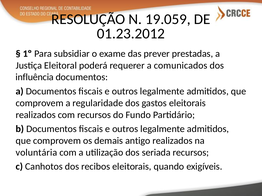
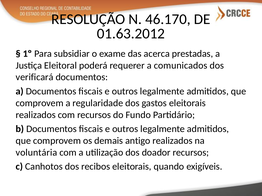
19.059: 19.059 -> 46.170
01.23.2012: 01.23.2012 -> 01.63.2012
prever: prever -> acerca
influência: influência -> verificará
seriada: seriada -> doador
